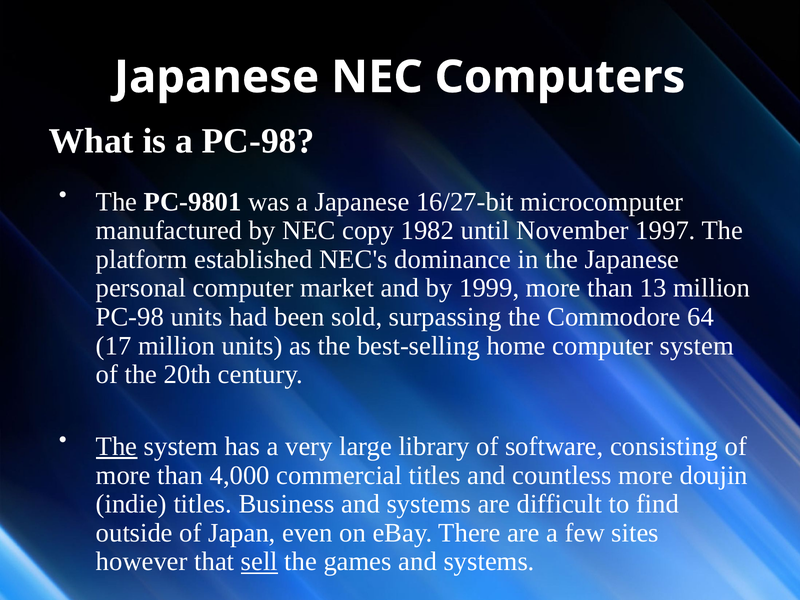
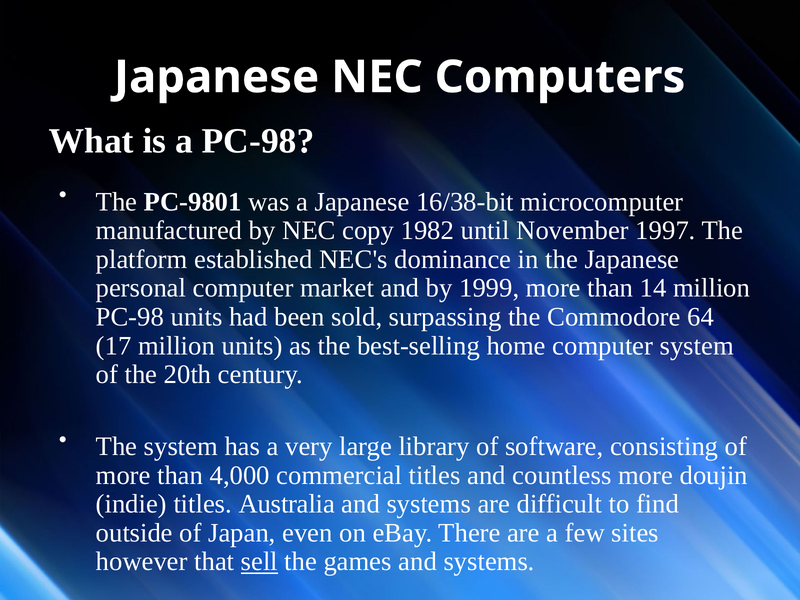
16/27-bit: 16/27-bit -> 16/38-bit
13: 13 -> 14
The at (117, 447) underline: present -> none
Business: Business -> Australia
